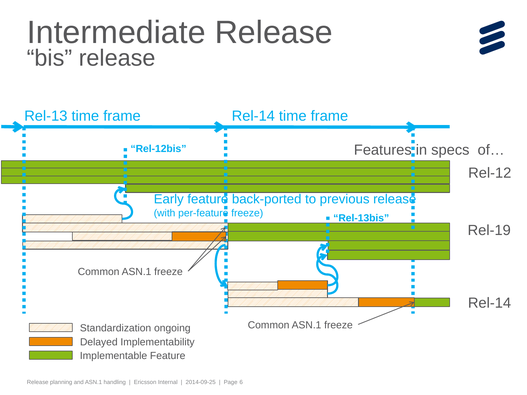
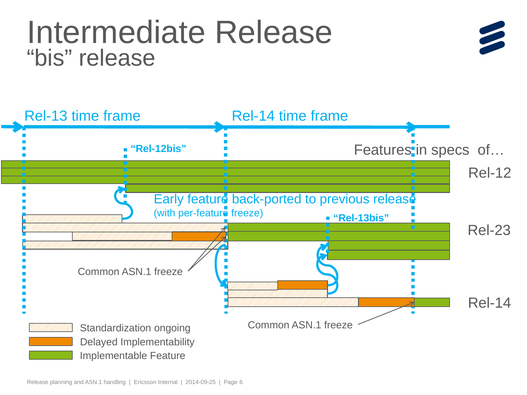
Rel-19: Rel-19 -> Rel-23
